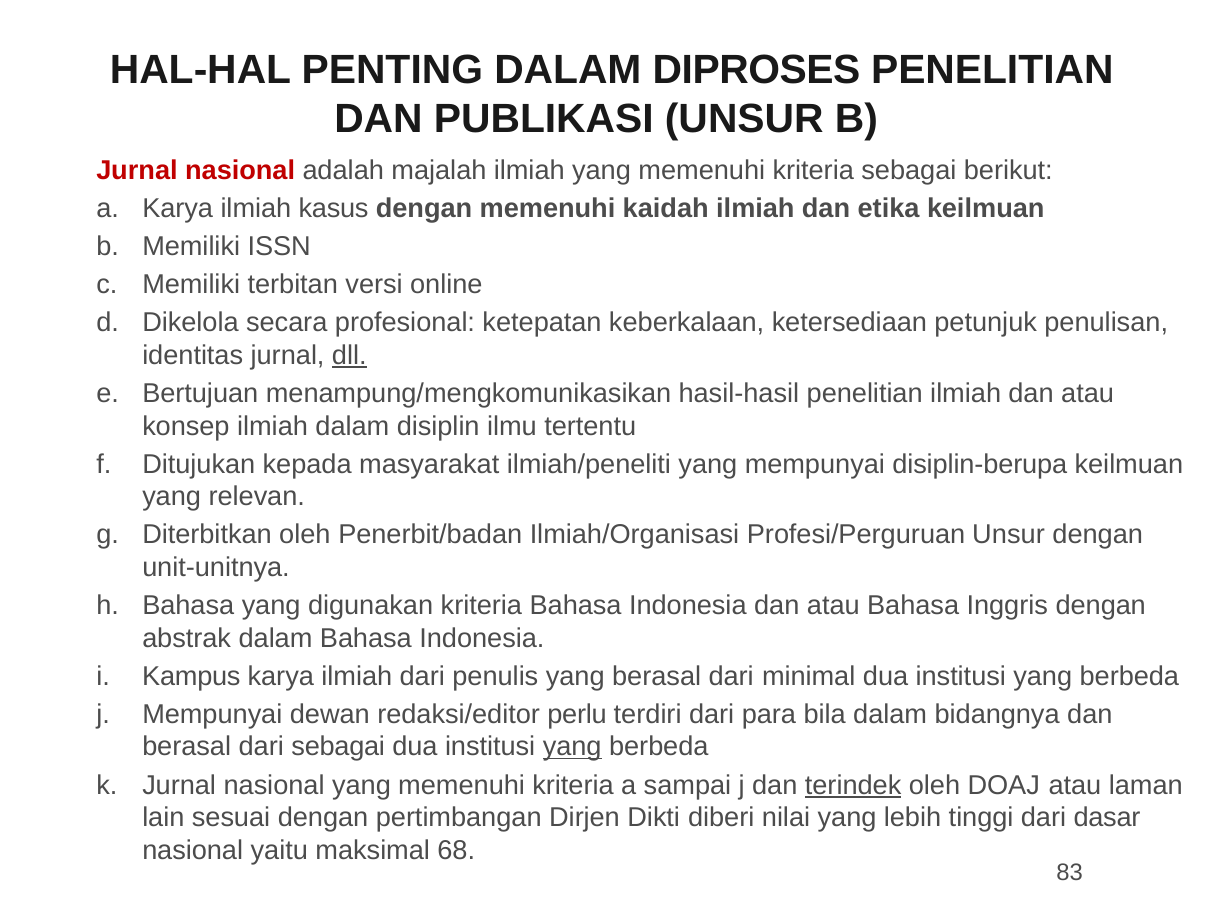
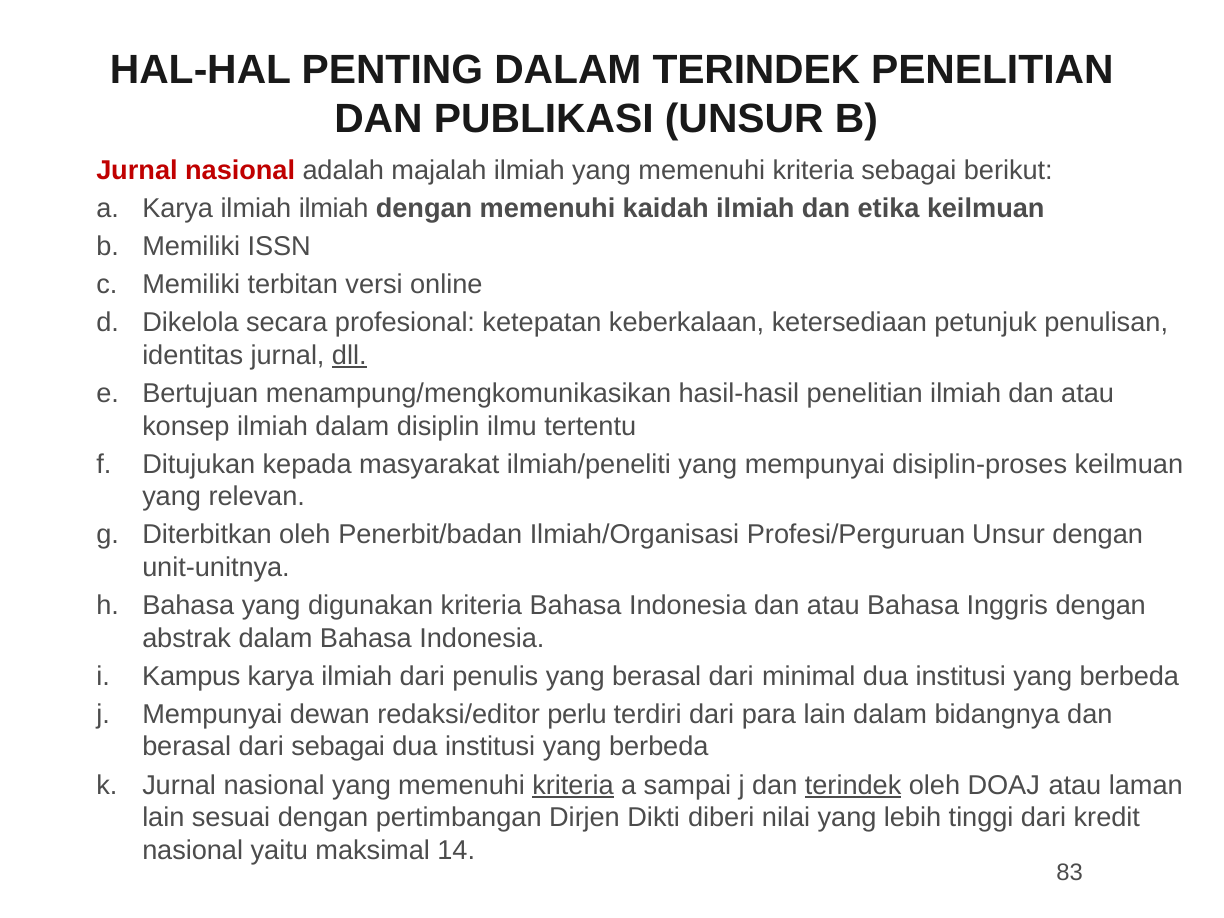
DALAM DIPROSES: DIPROSES -> TERINDEK
ilmiah kasus: kasus -> ilmiah
disiplin-berupa: disiplin-berupa -> disiplin-proses
para bila: bila -> lain
yang at (572, 747) underline: present -> none
kriteria at (573, 785) underline: none -> present
dasar: dasar -> kredit
68: 68 -> 14
